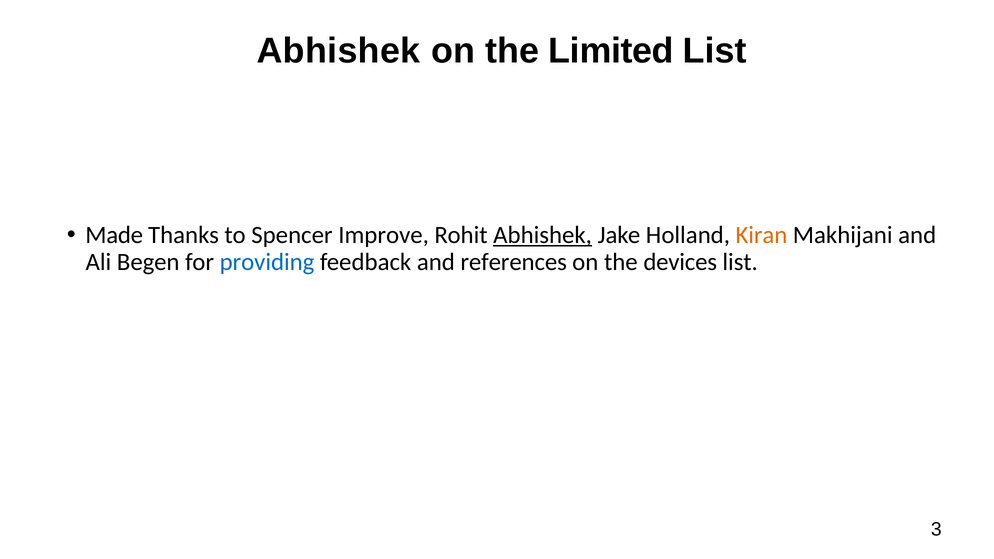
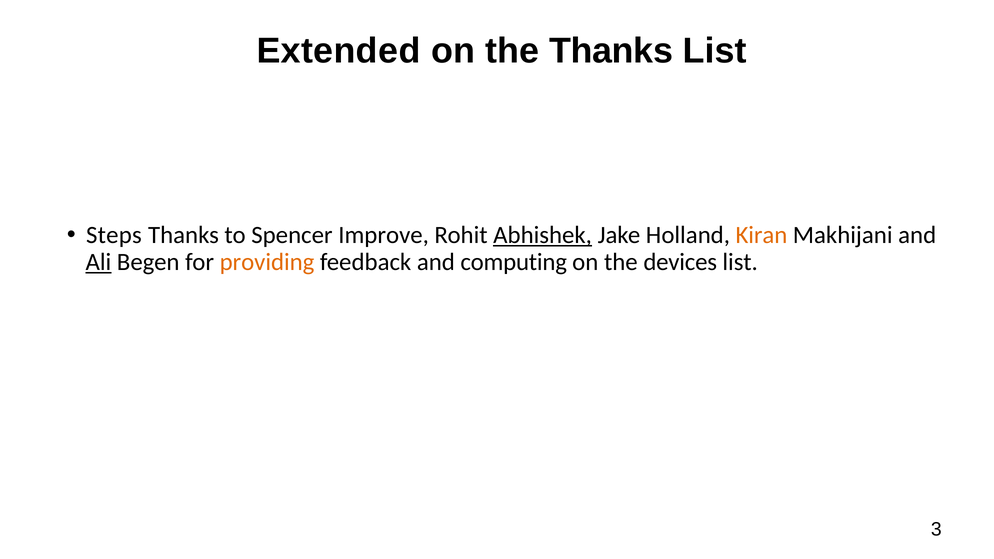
Abhishek at (338, 51): Abhishek -> Extended
the Limited: Limited -> Thanks
Made: Made -> Steps
Ali underline: none -> present
providing colour: blue -> orange
references: references -> computing
